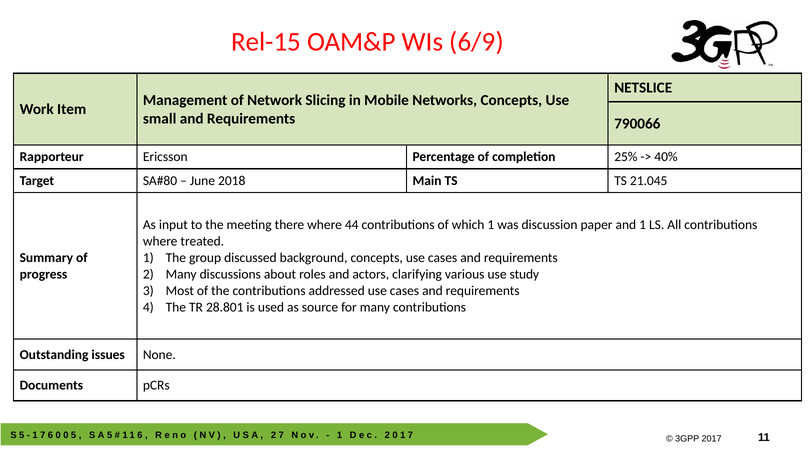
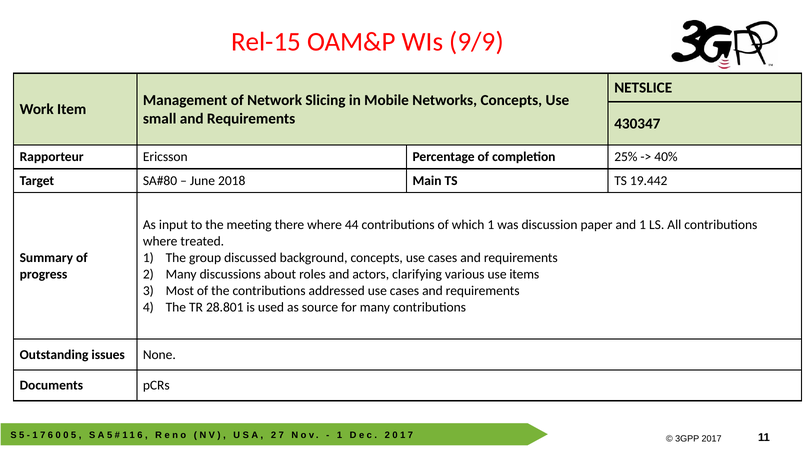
6/9: 6/9 -> 9/9
790066: 790066 -> 430347
21.045: 21.045 -> 19.442
study: study -> items
